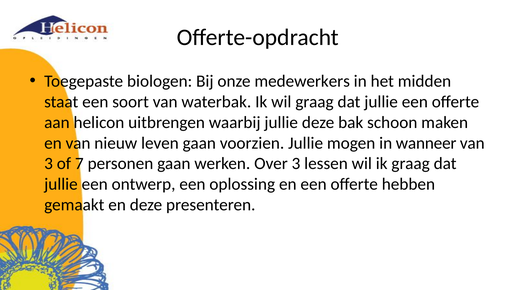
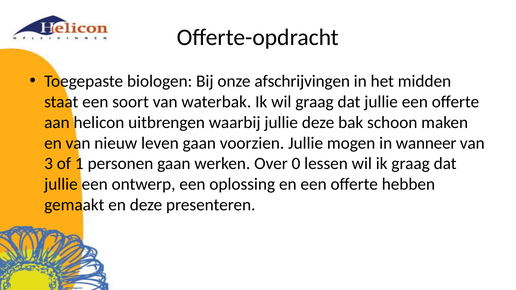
medewerkers: medewerkers -> afschrijvingen
7: 7 -> 1
Over 3: 3 -> 0
